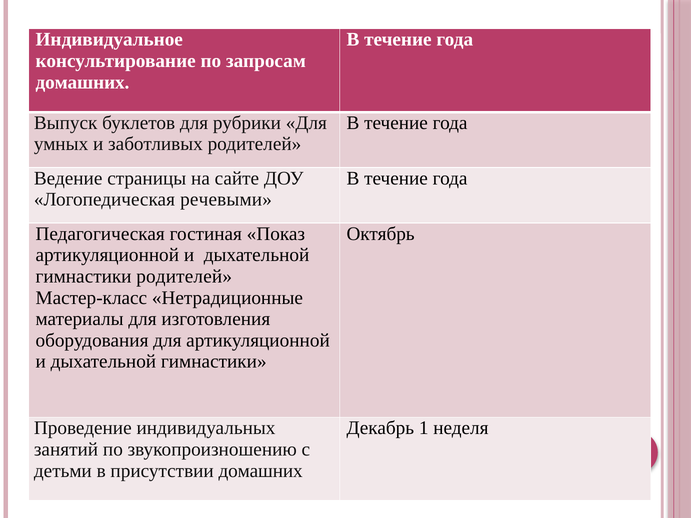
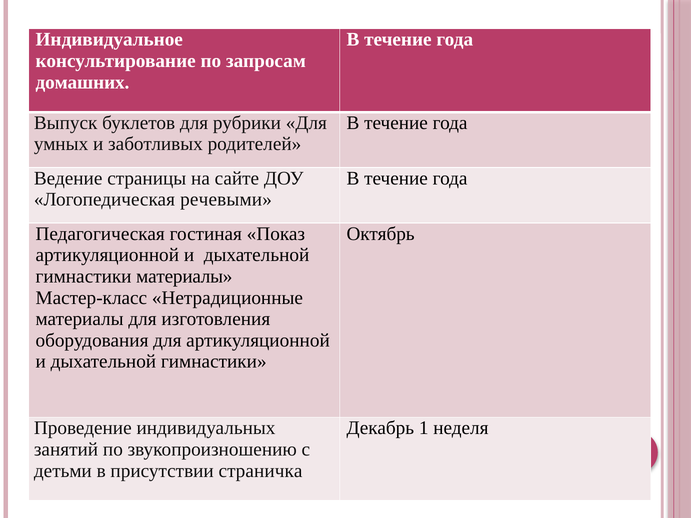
гимнастики родителей: родителей -> материалы
присутствии домашних: домашних -> страничка
